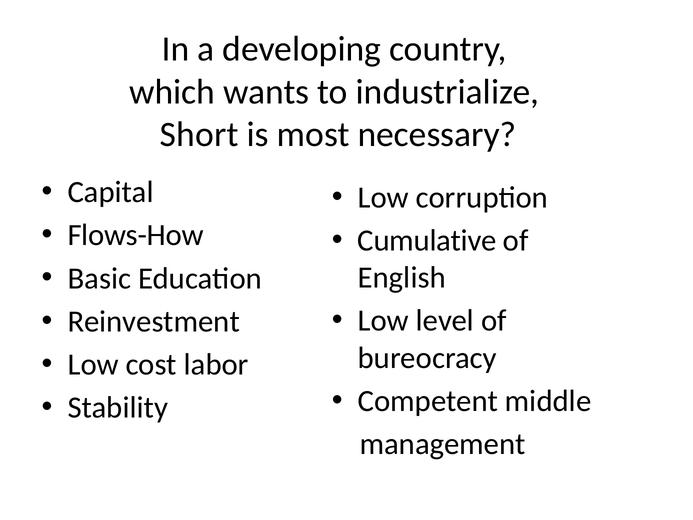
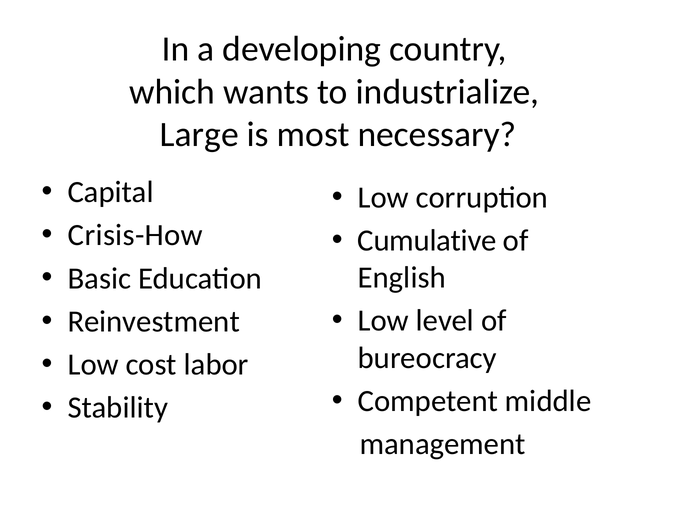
Short: Short -> Large
Flows-How: Flows-How -> Crisis-How
